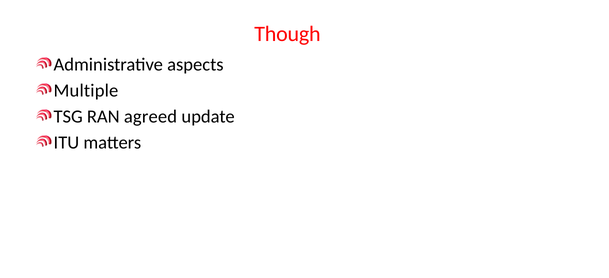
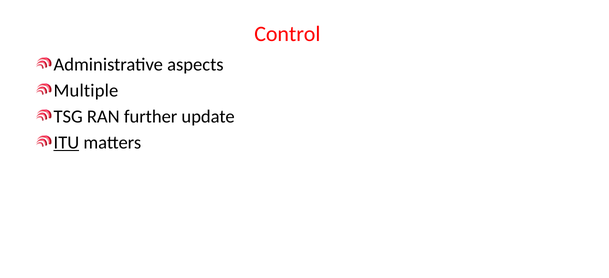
Though: Though -> Control
agreed: agreed -> further
ITU underline: none -> present
